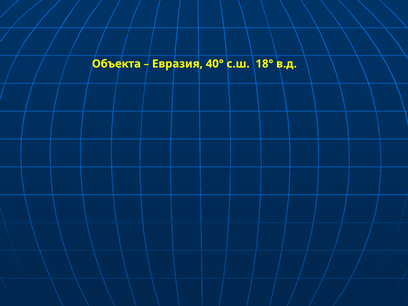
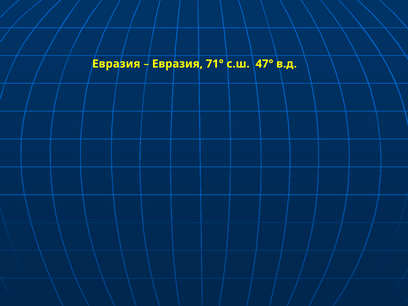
Объекта at (116, 64): Объекта -> Евразия
40°: 40° -> 71°
18°: 18° -> 47°
